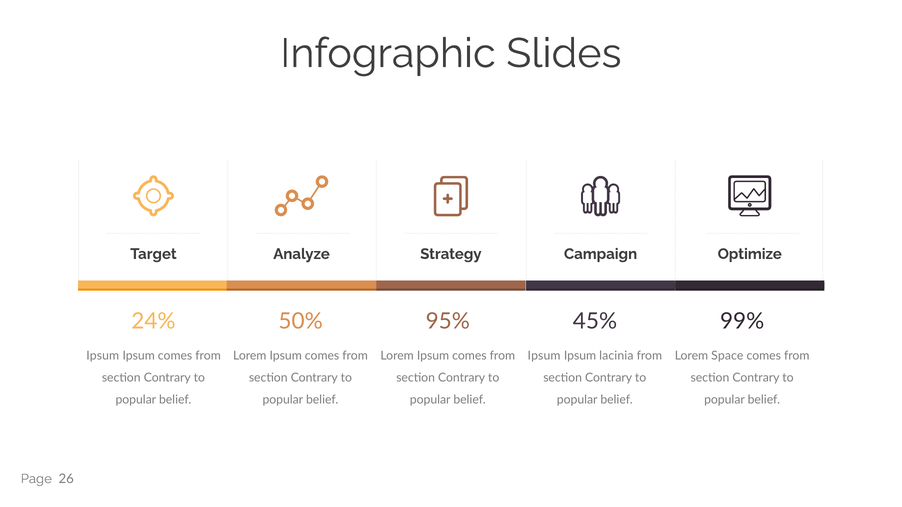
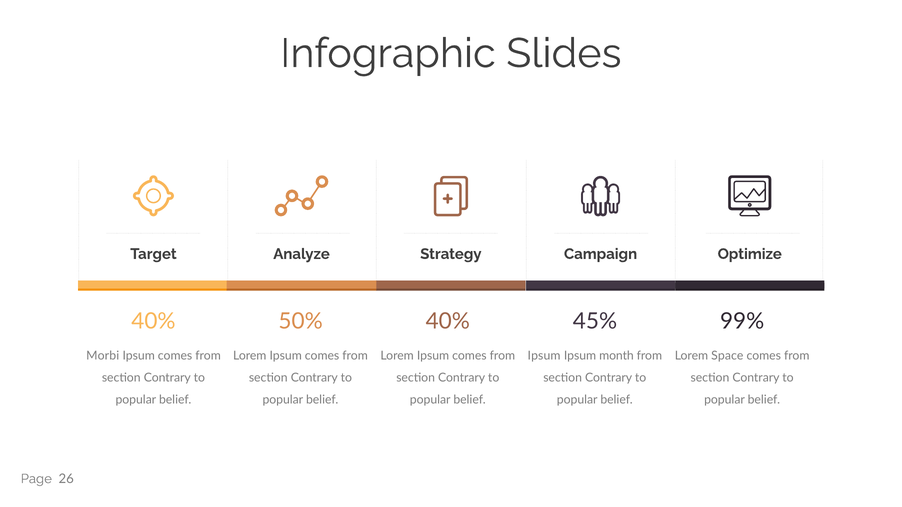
24% at (153, 322): 24% -> 40%
50% 95%: 95% -> 40%
Ipsum at (103, 356): Ipsum -> Morbi
lacinia: lacinia -> month
